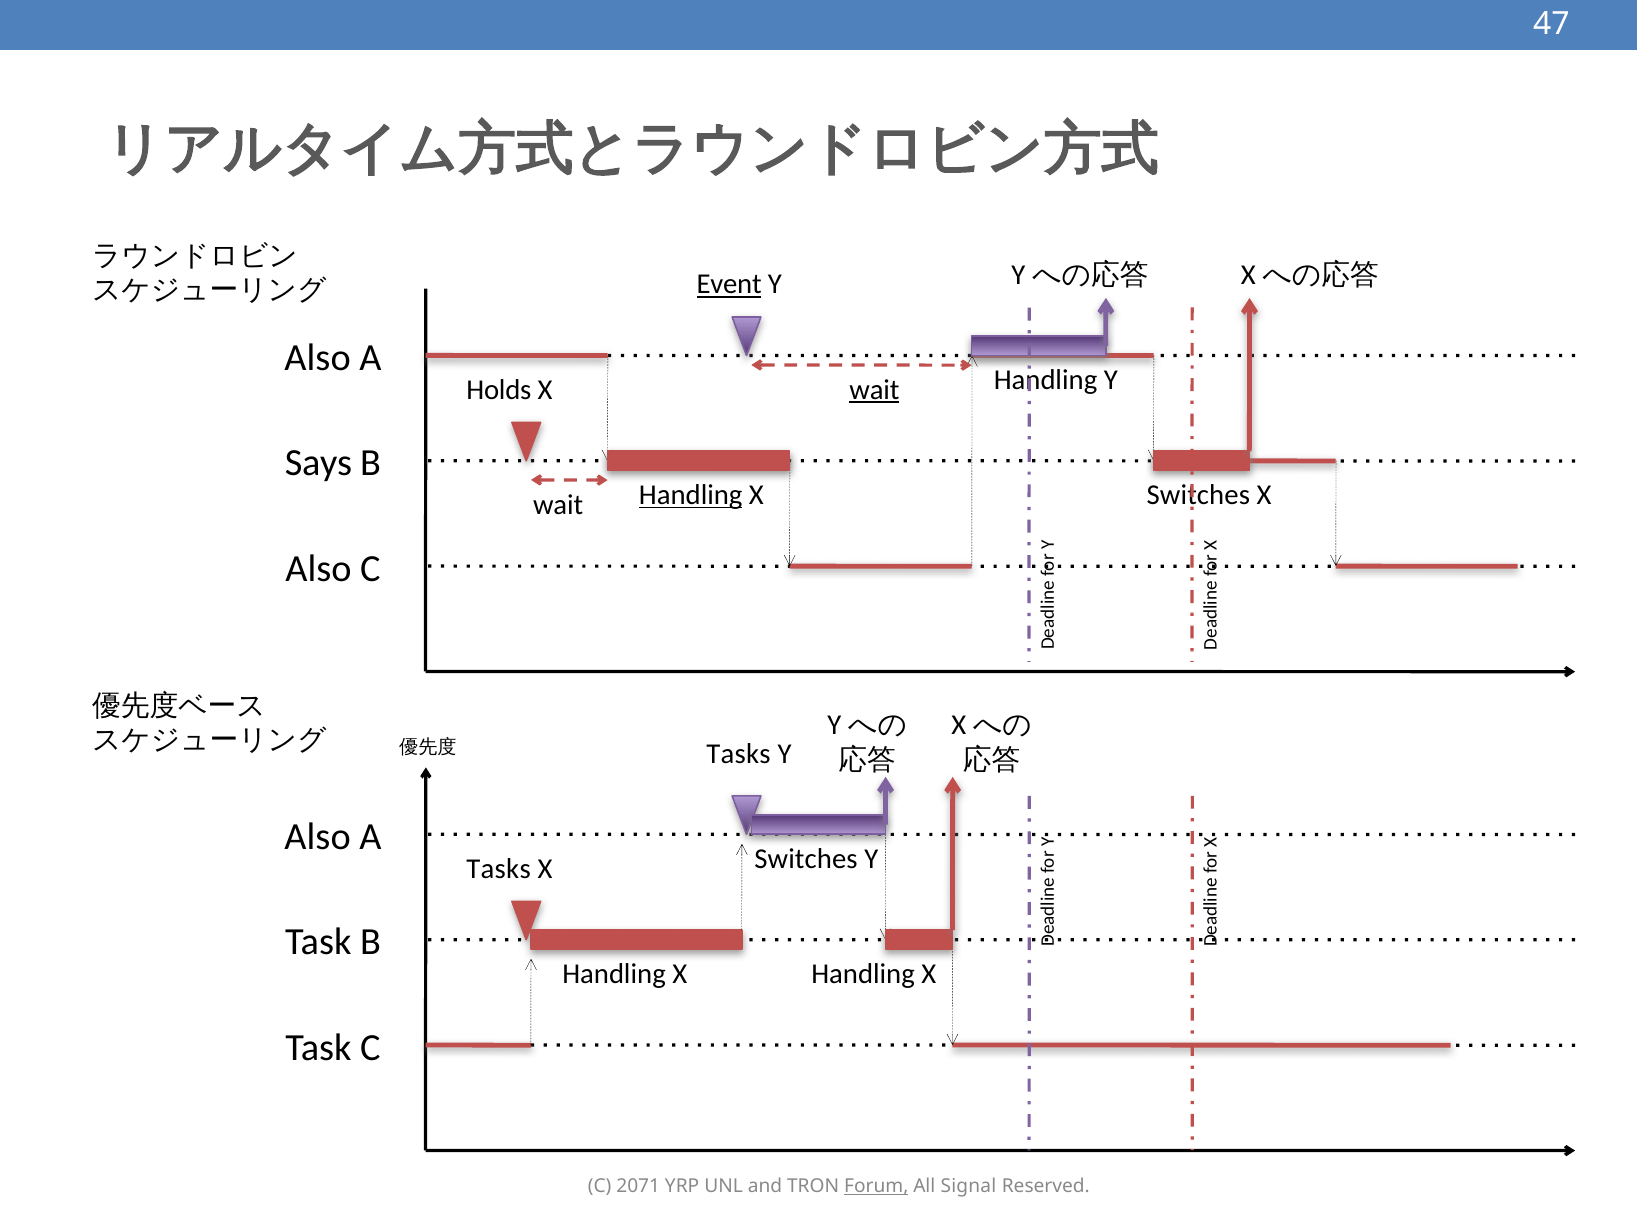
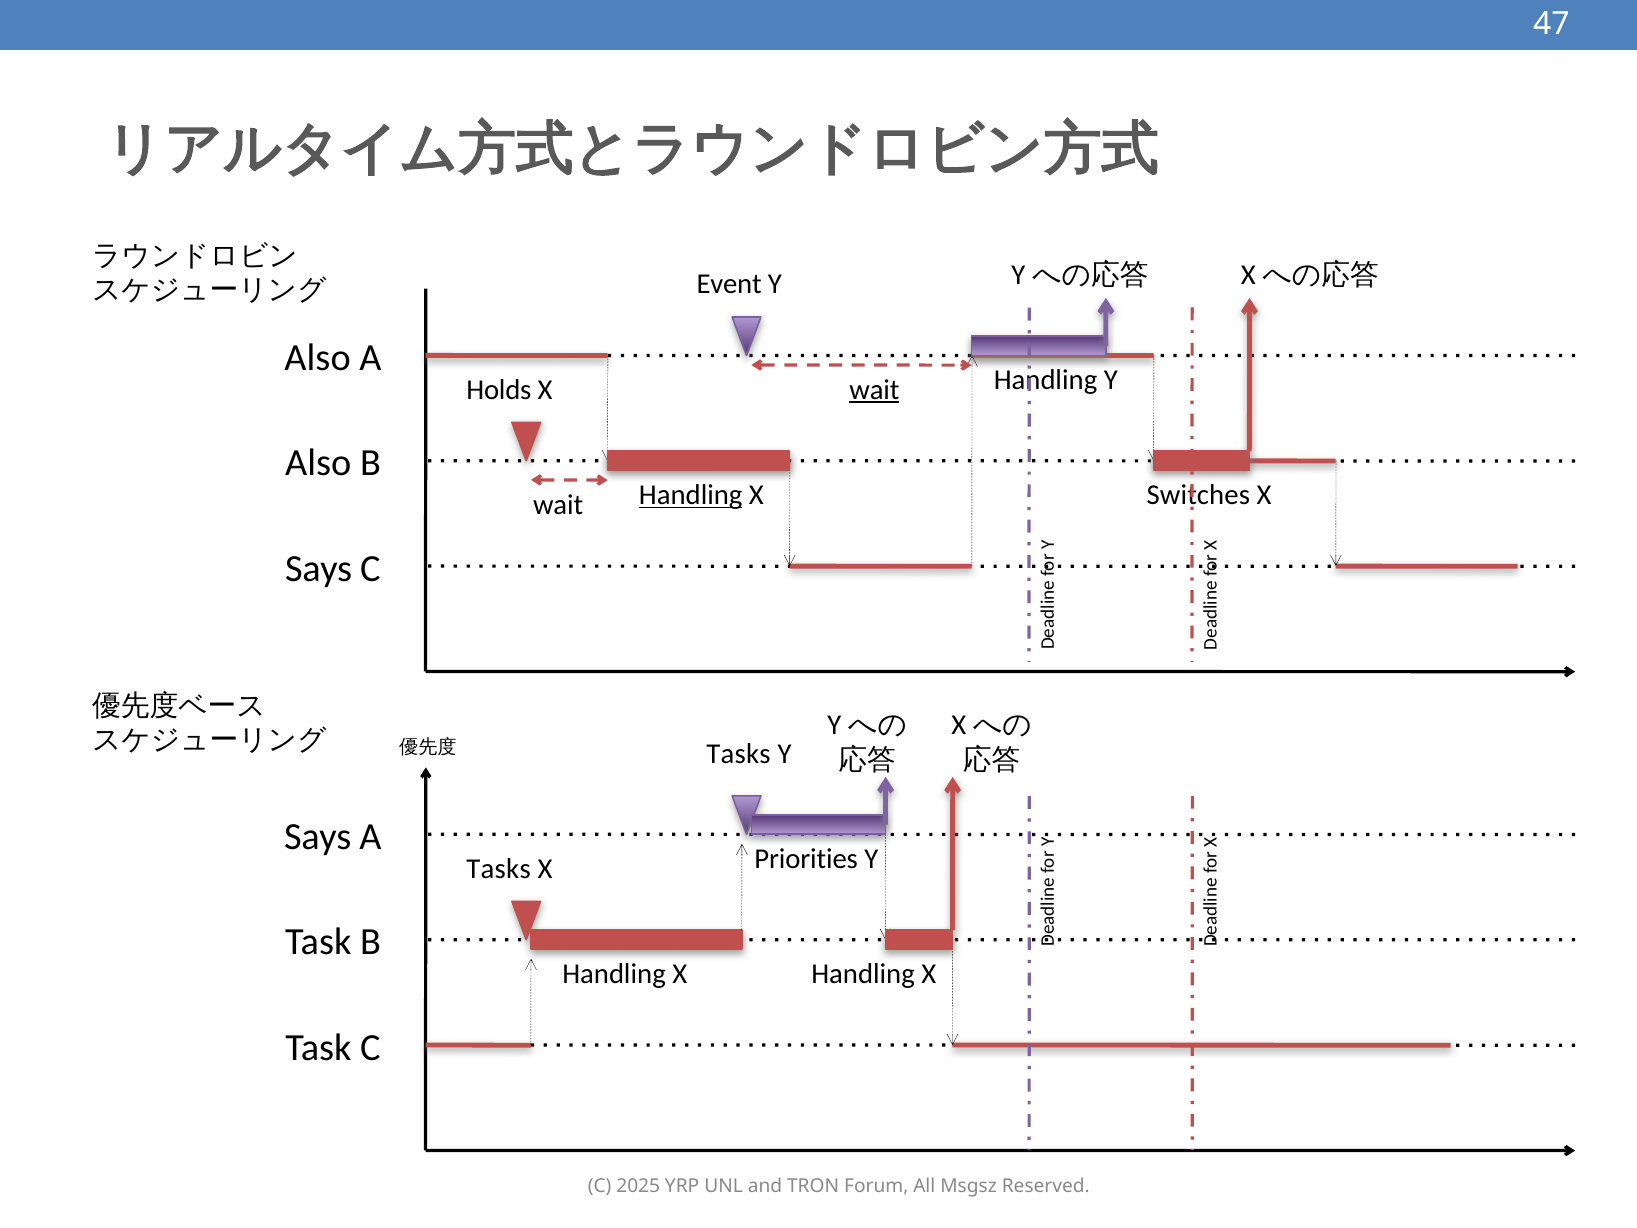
Event underline: present -> none
Says at (318, 463): Says -> Also
Also at (318, 569): Also -> Says
Also at (318, 837): Also -> Says
Switches at (806, 859): Switches -> Priorities
2071: 2071 -> 2025
Forum underline: present -> none
Signal: Signal -> Msgsz
